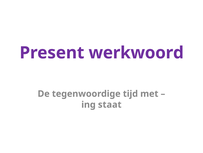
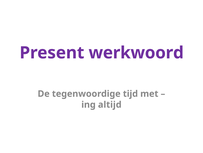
staat: staat -> altijd
